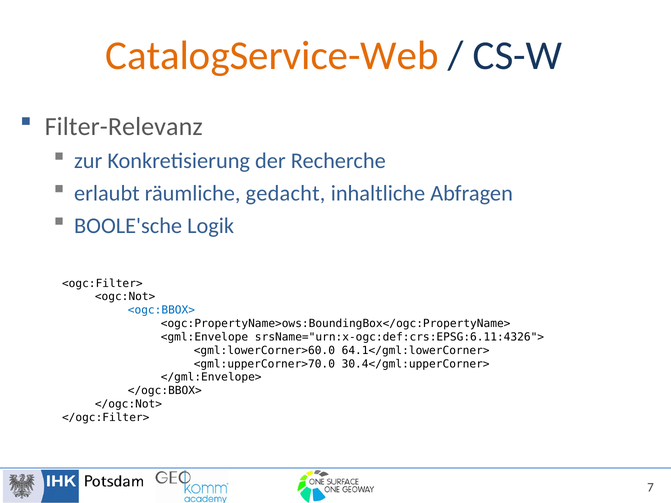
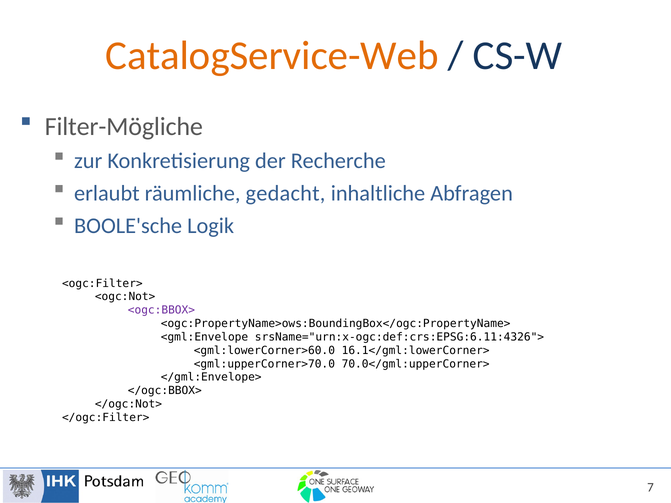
Filter-Relevanz: Filter-Relevanz -> Filter-Mögliche
<ogc:BBOX> colour: blue -> purple
64.1</gml:lowerCorner>: 64.1</gml:lowerCorner> -> 16.1</gml:lowerCorner>
30.4</gml:upperCorner>: 30.4</gml:upperCorner> -> 70.0</gml:upperCorner>
